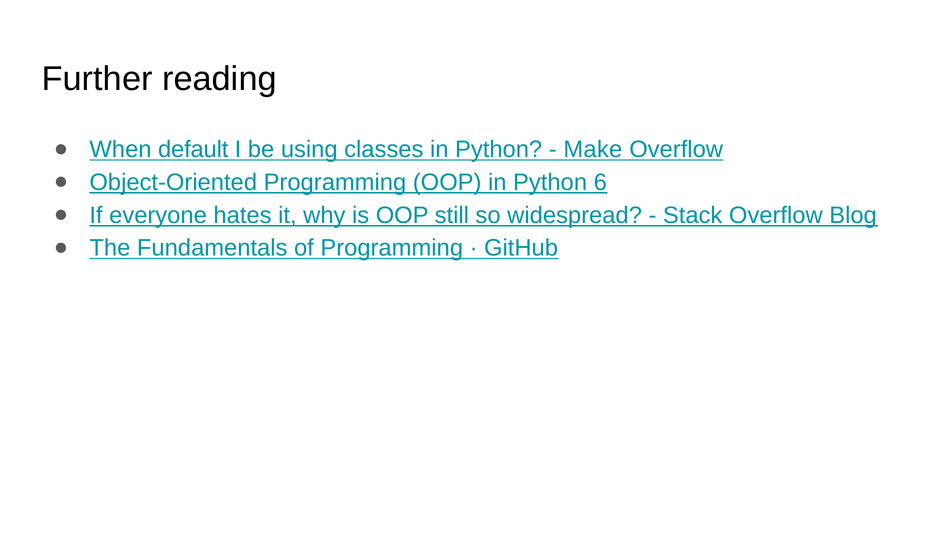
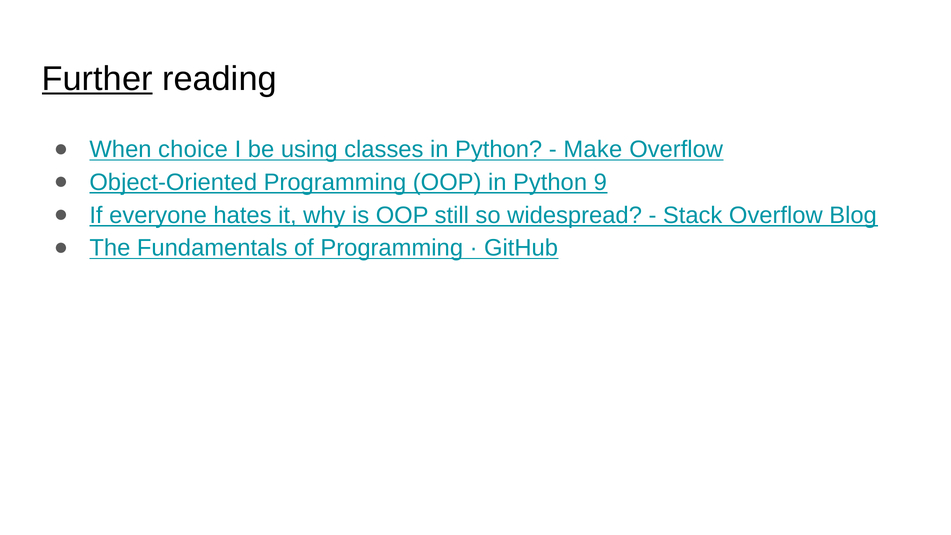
Further underline: none -> present
default: default -> choice
6: 6 -> 9
